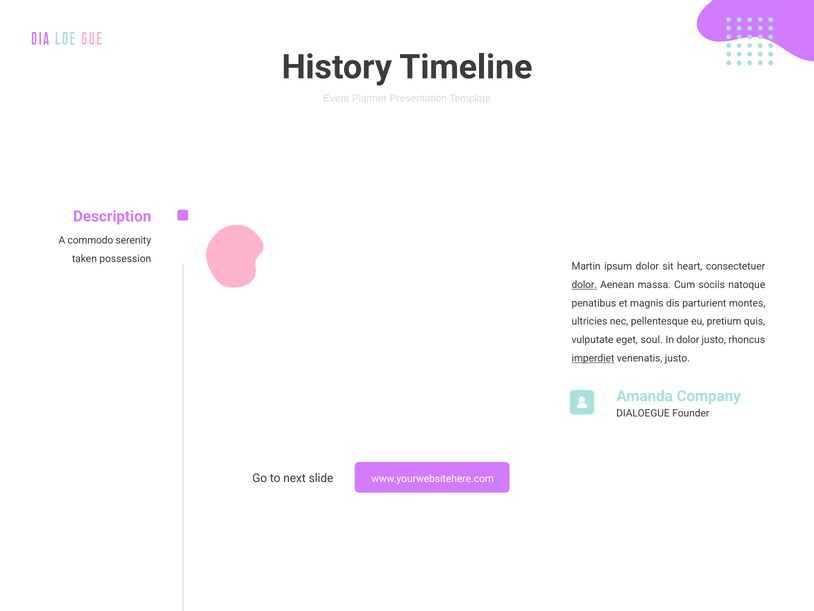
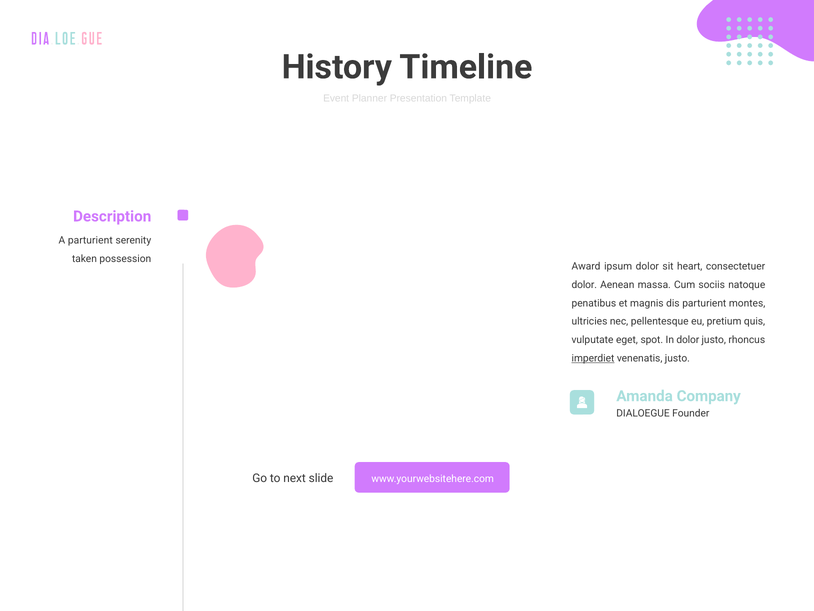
A commodo: commodo -> parturient
Martin: Martin -> Award
dolor at (584, 285) underline: present -> none
soul: soul -> spot
